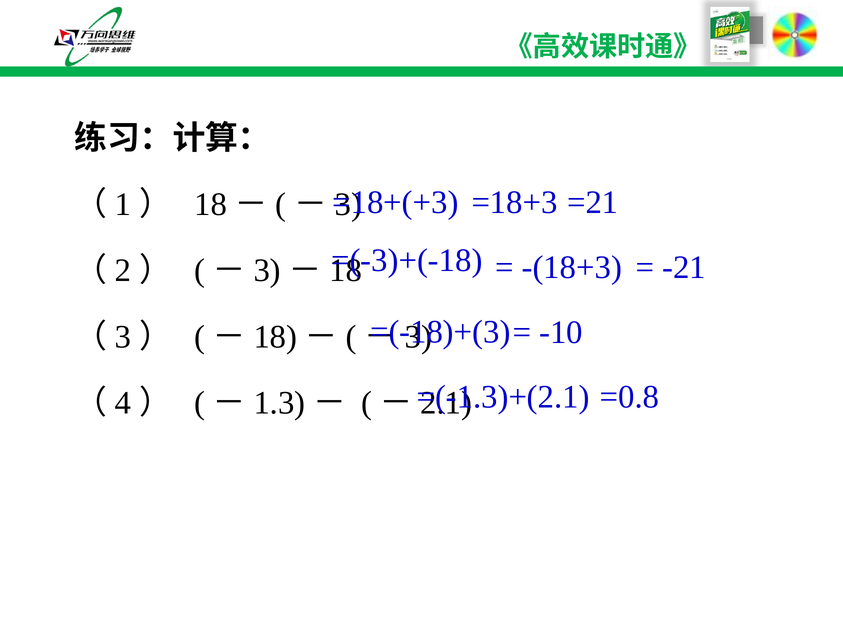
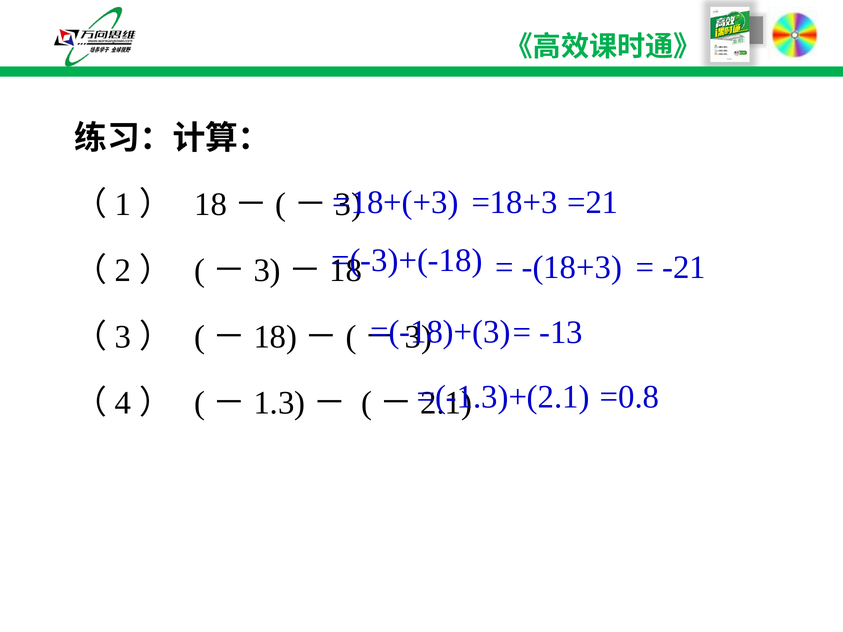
-10: -10 -> -13
